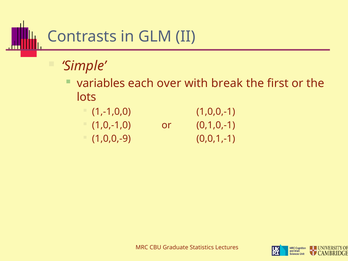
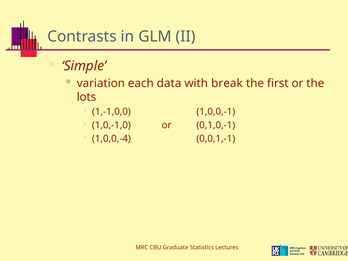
variables: variables -> variation
over: over -> data
1,0,0,-9: 1,0,0,-9 -> 1,0,0,-4
